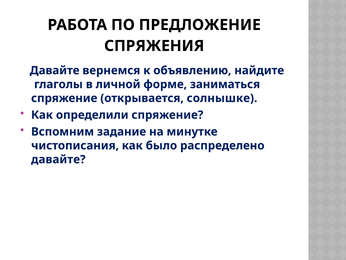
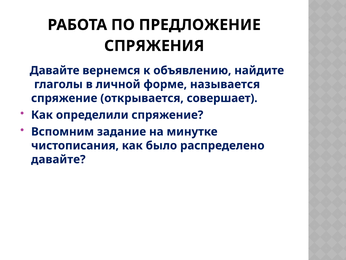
заниматься: заниматься -> называется
солнышке: солнышке -> совершает
